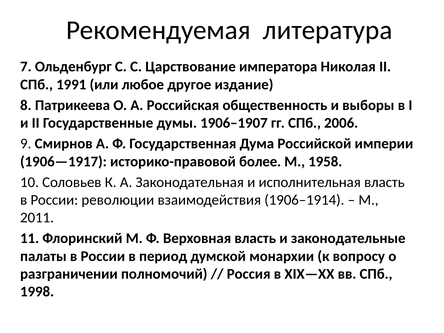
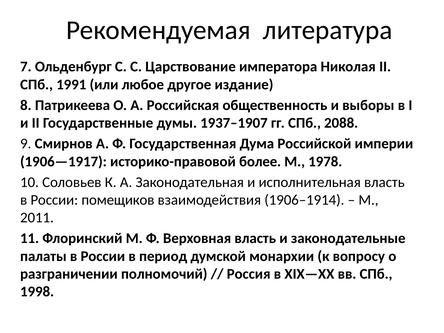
1906–1907: 1906–1907 -> 1937–1907
2006: 2006 -> 2088
1958: 1958 -> 1978
революции: революции -> помещиков
